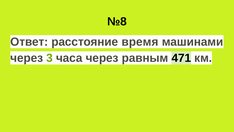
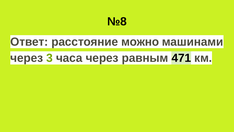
время: время -> можно
